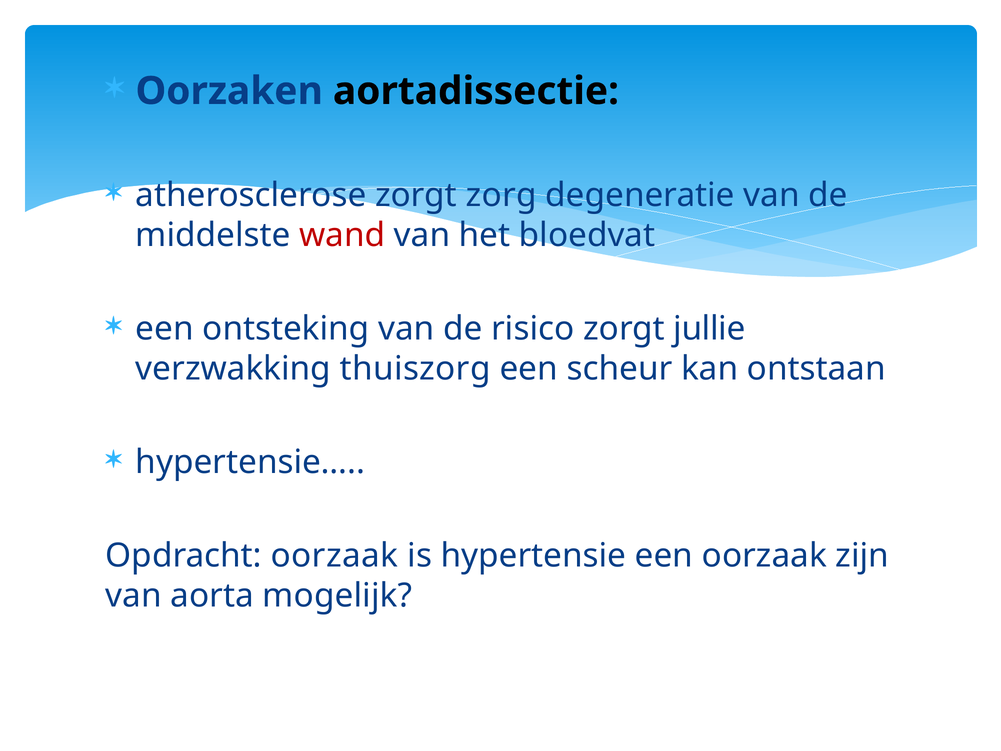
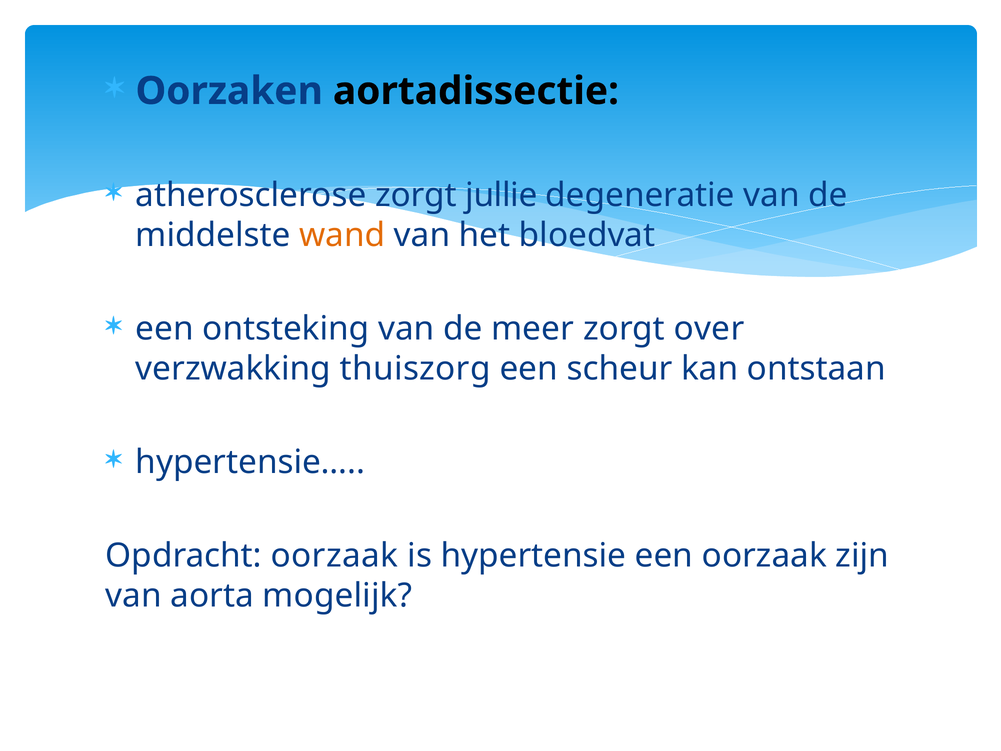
zorg: zorg -> jullie
wand colour: red -> orange
risico: risico -> meer
jullie: jullie -> over
